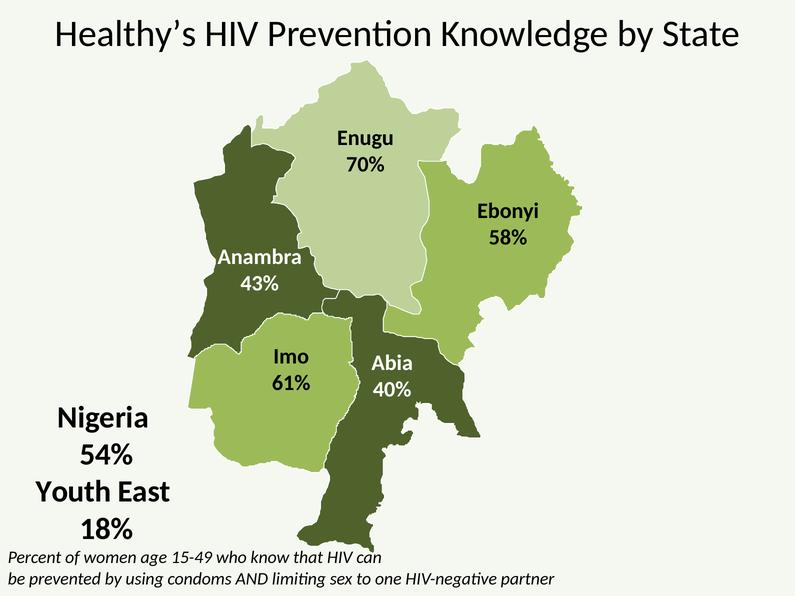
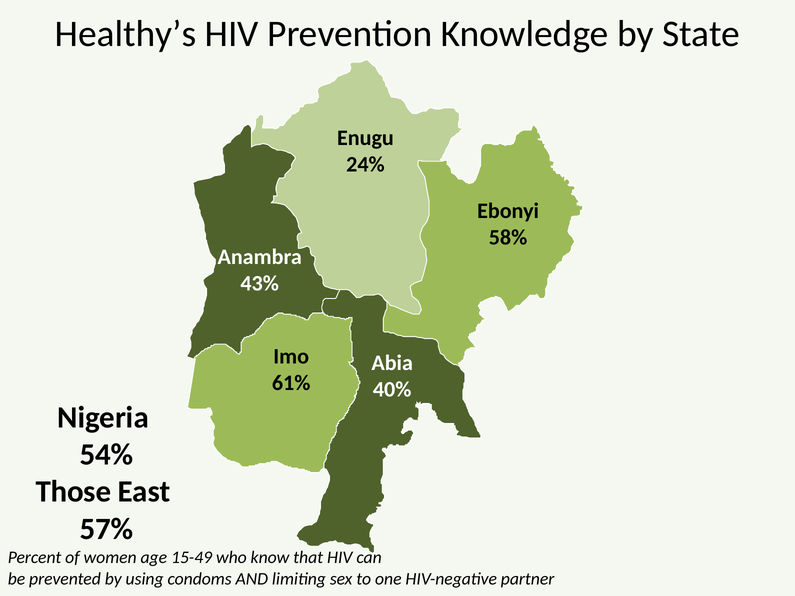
70%: 70% -> 24%
Youth: Youth -> Those
18%: 18% -> 57%
